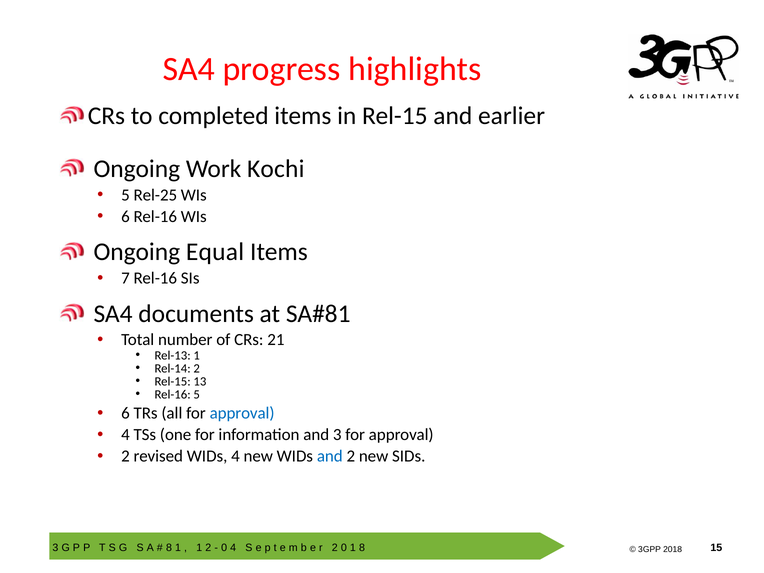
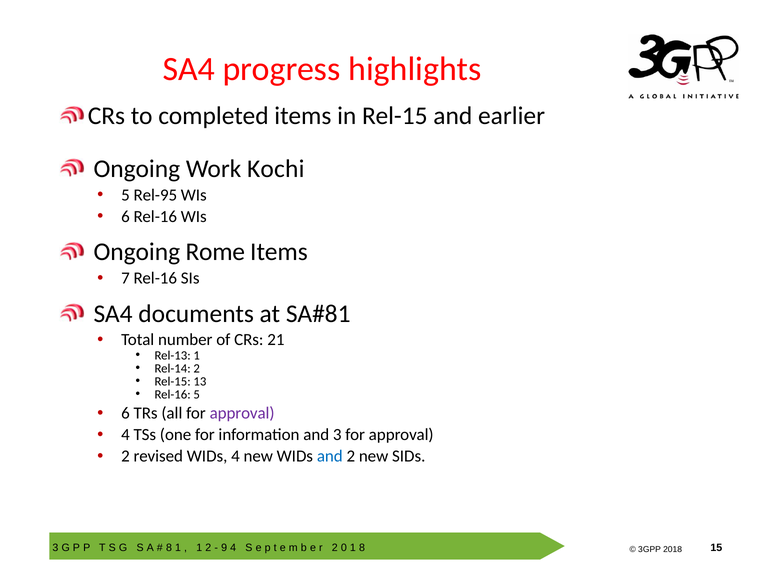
Rel-25: Rel-25 -> Rel-95
Equal: Equal -> Rome
approval at (242, 413) colour: blue -> purple
0 at (224, 548): 0 -> 9
